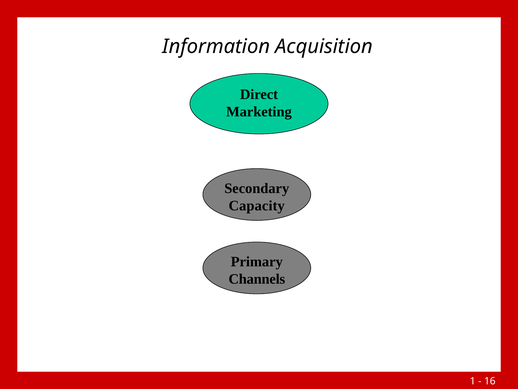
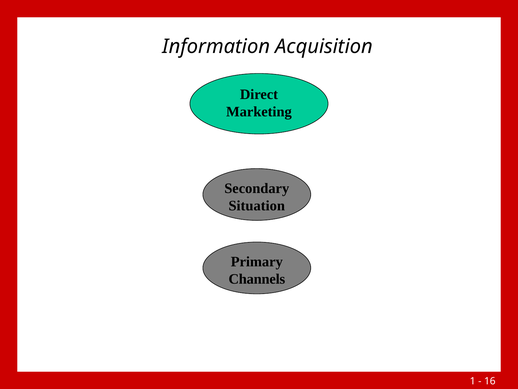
Capacity: Capacity -> Situation
